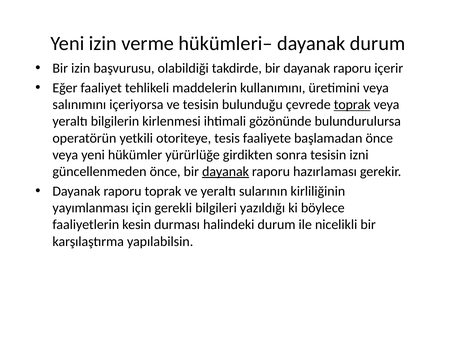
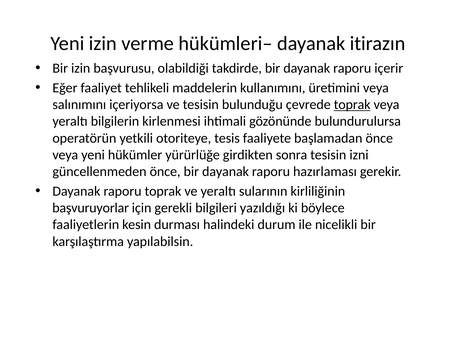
dayanak durum: durum -> itirazın
dayanak at (226, 172) underline: present -> none
yayımlanması: yayımlanması -> başvuruyorlar
